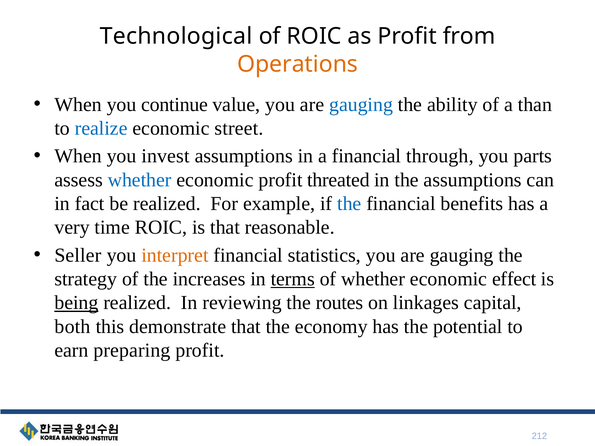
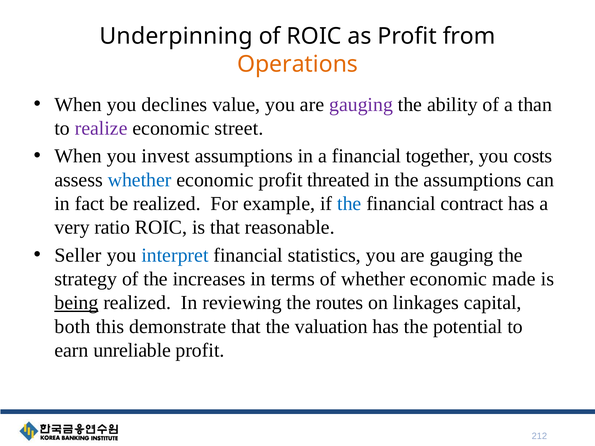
Technological: Technological -> Underpinning
continue: continue -> declines
gauging at (361, 105) colour: blue -> purple
realize colour: blue -> purple
through: through -> together
parts: parts -> costs
benefits: benefits -> contract
time: time -> ratio
interpret colour: orange -> blue
terms underline: present -> none
effect: effect -> made
economy: economy -> valuation
preparing: preparing -> unreliable
